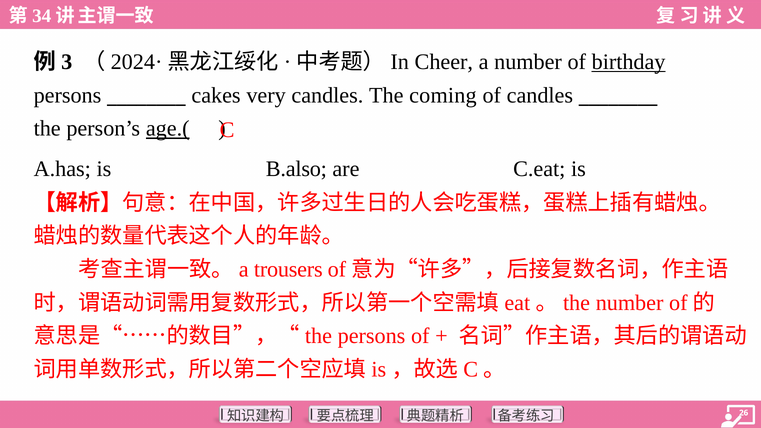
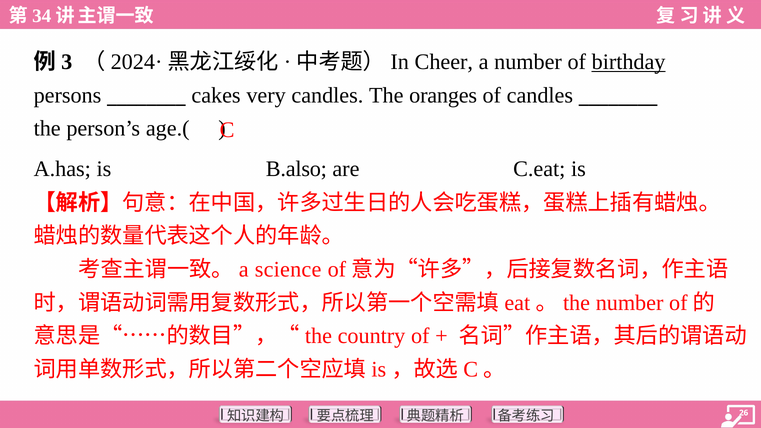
coming: coming -> oranges
age.( underline: present -> none
trousers: trousers -> science
the persons: persons -> country
